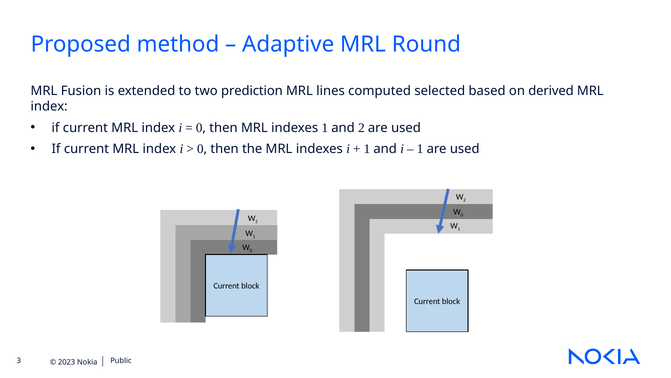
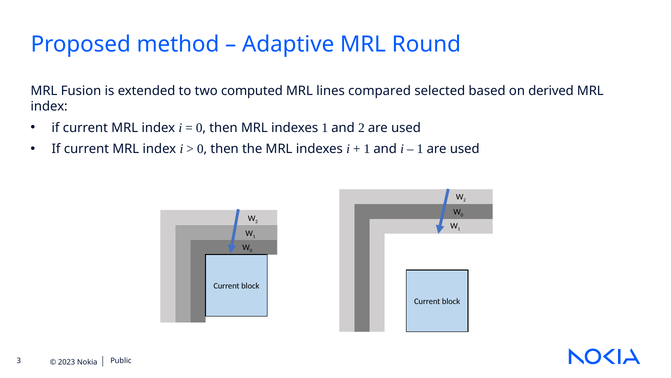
prediction: prediction -> computed
computed: computed -> compared
